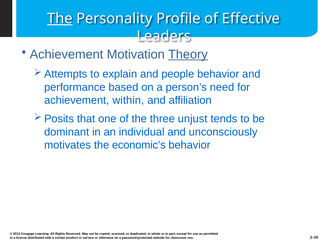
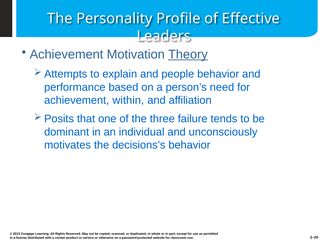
The at (60, 19) underline: present -> none
unjust: unjust -> failure
economic’s: economic’s -> decisions’s
